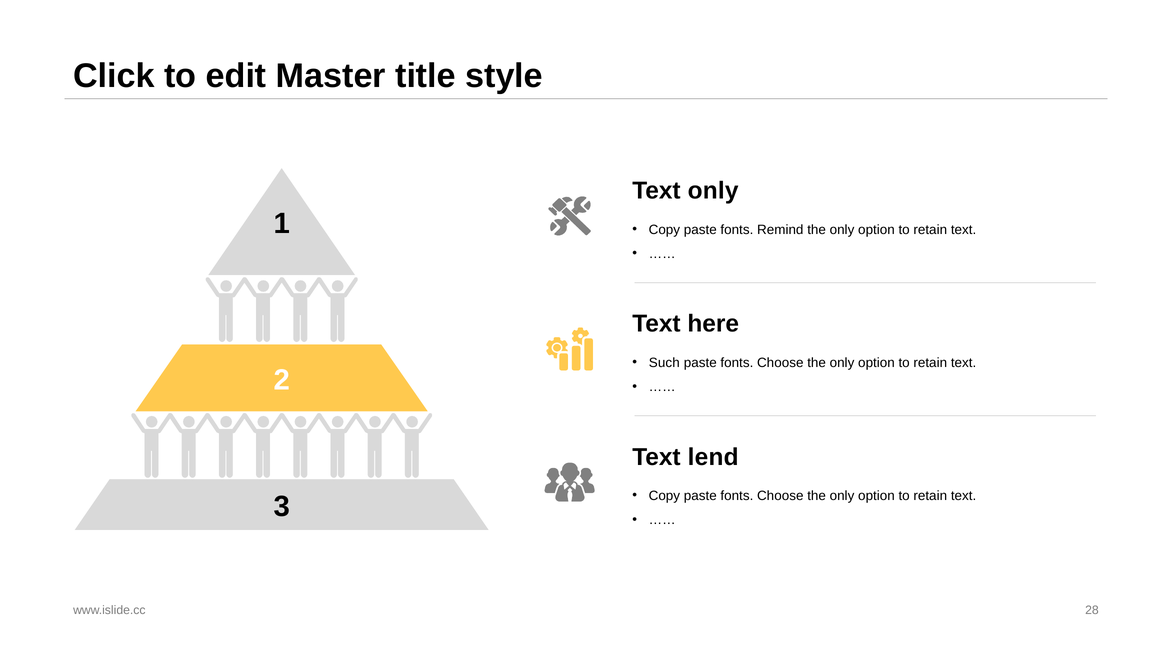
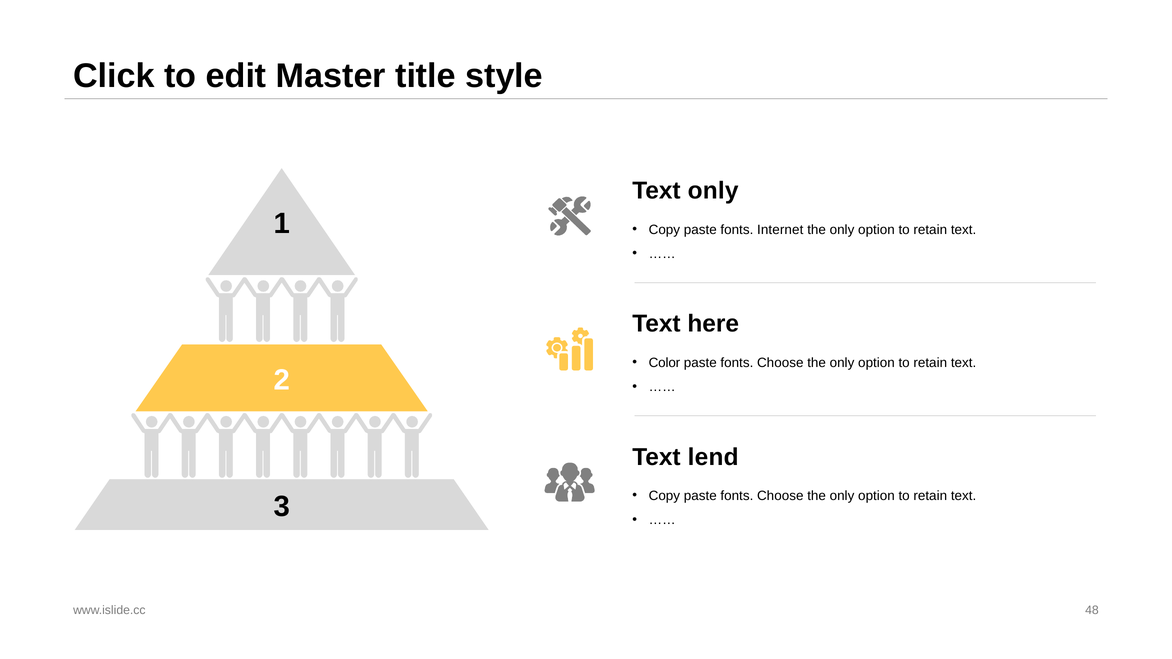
Remind: Remind -> Internet
Such: Such -> Color
28: 28 -> 48
